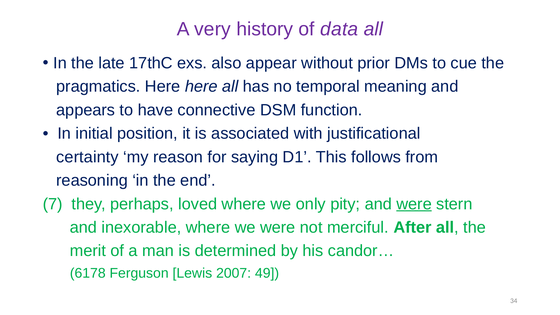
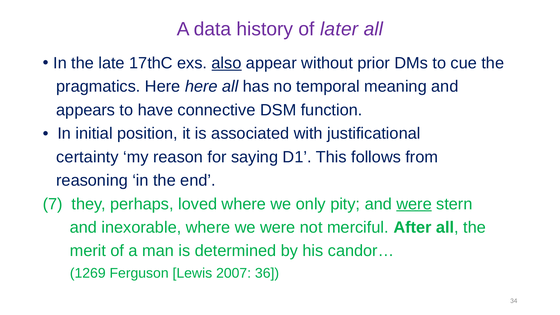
very: very -> data
data: data -> later
also underline: none -> present
6178: 6178 -> 1269
49: 49 -> 36
